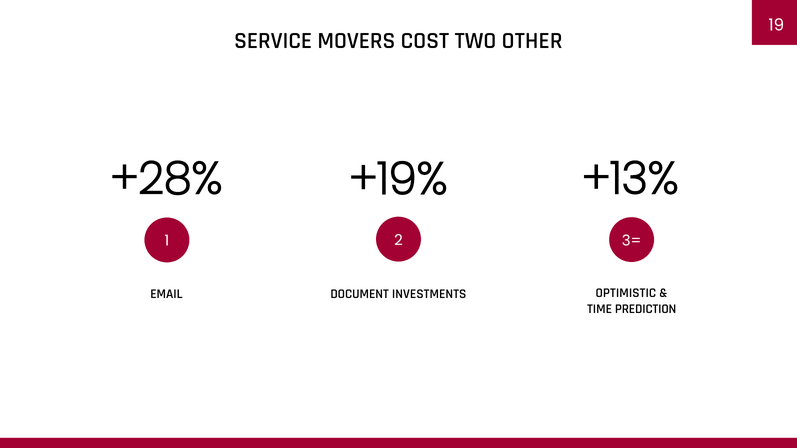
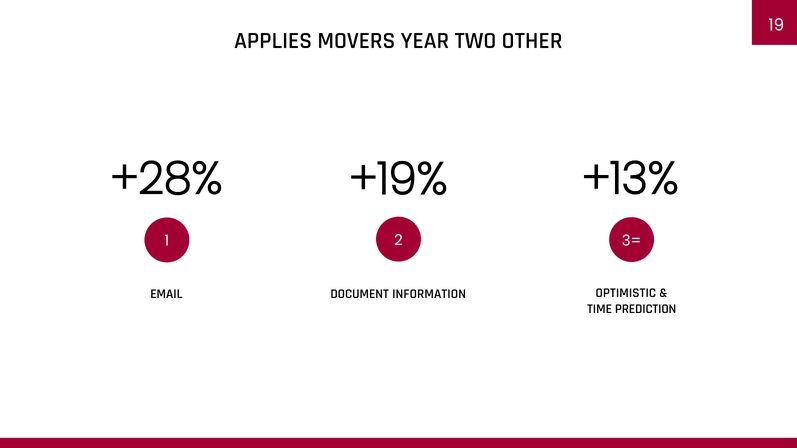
SERVICE: SERVICE -> APPLIES
COST: COST -> YEAR
INVESTMENTS: INVESTMENTS -> INFORMATION
